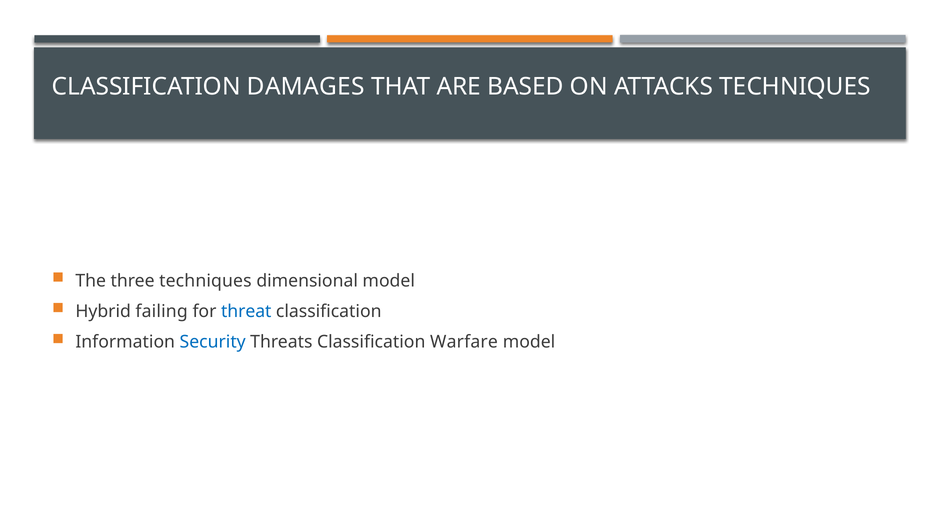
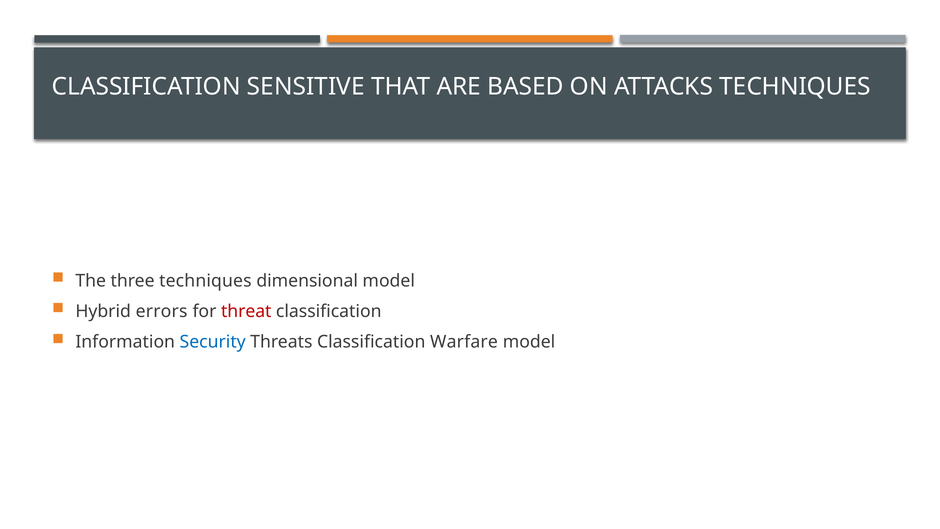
DAMAGES: DAMAGES -> SENSITIVE
failing: failing -> errors
threat colour: blue -> red
